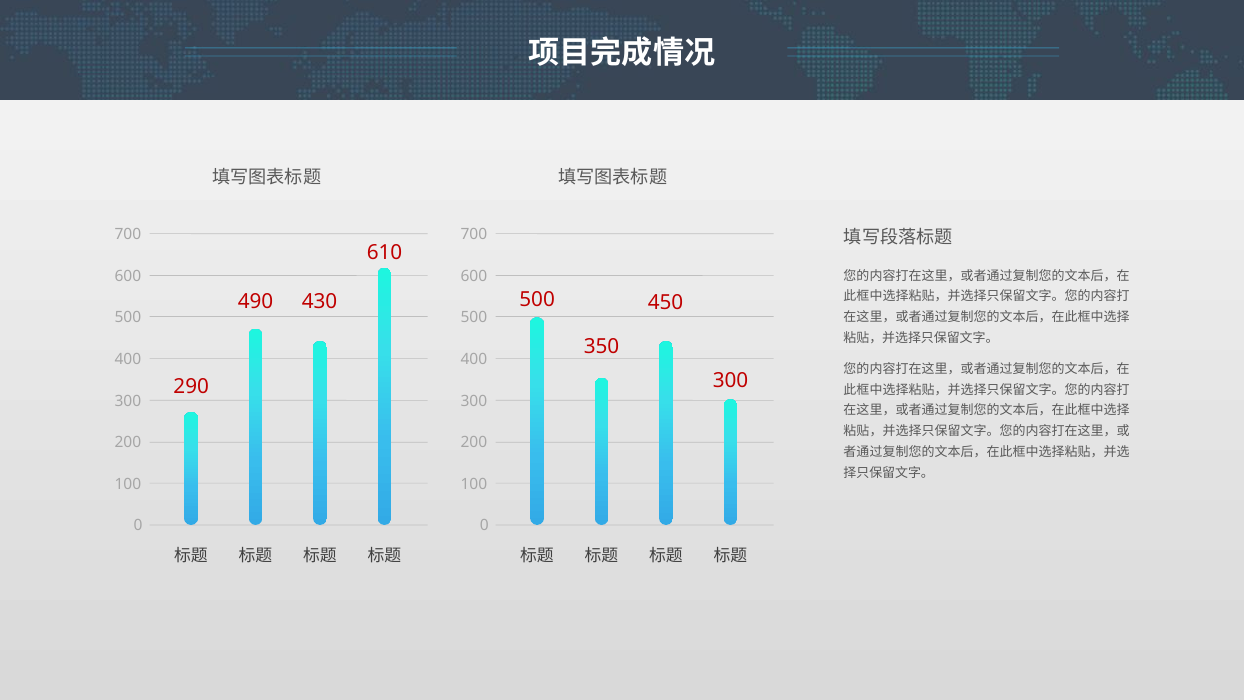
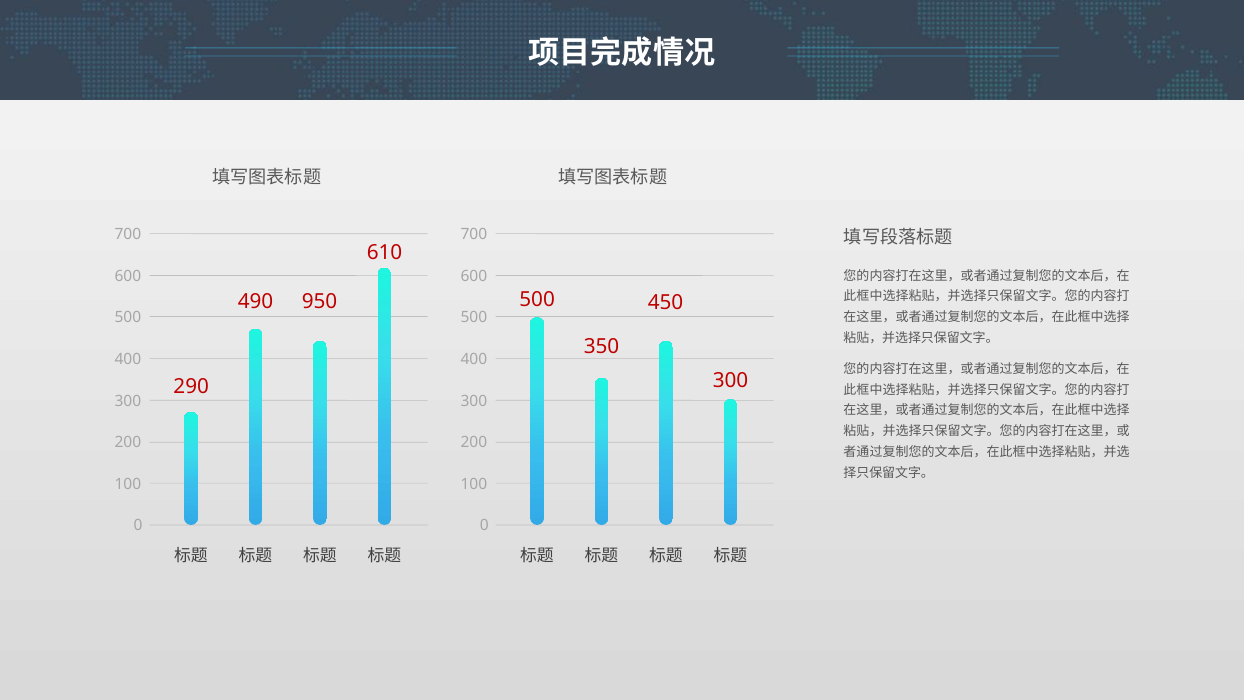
430: 430 -> 950
